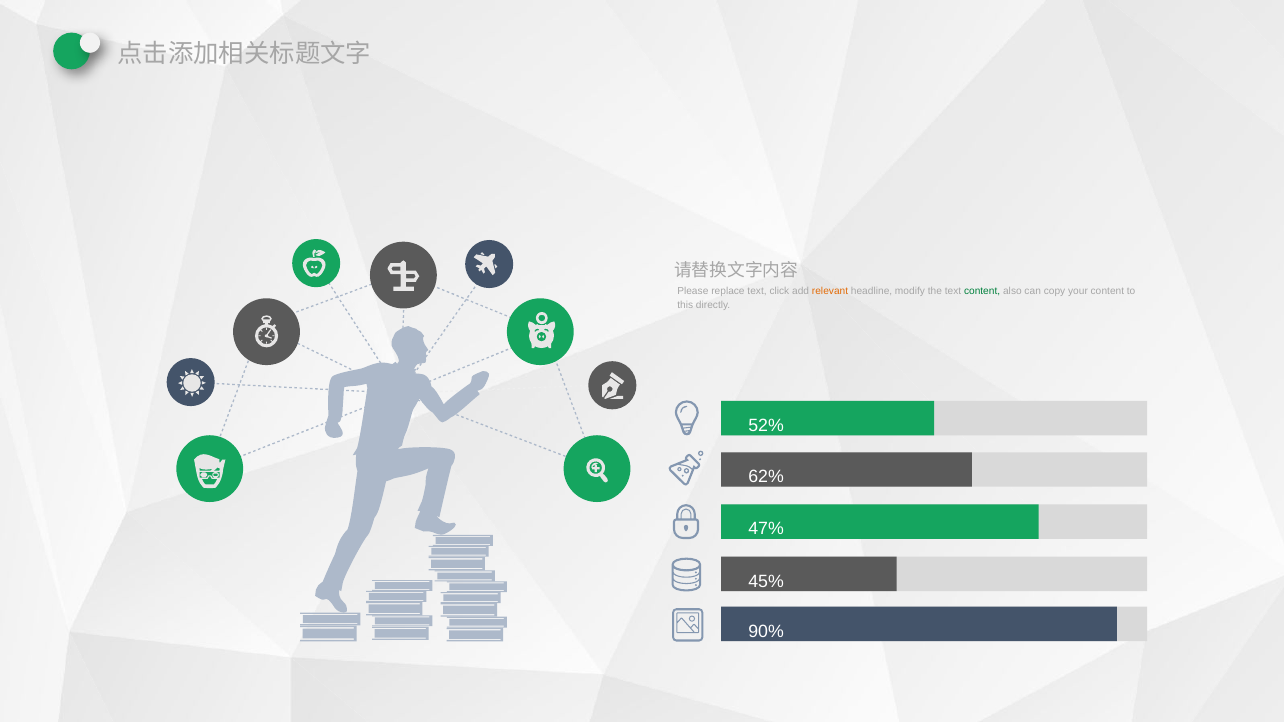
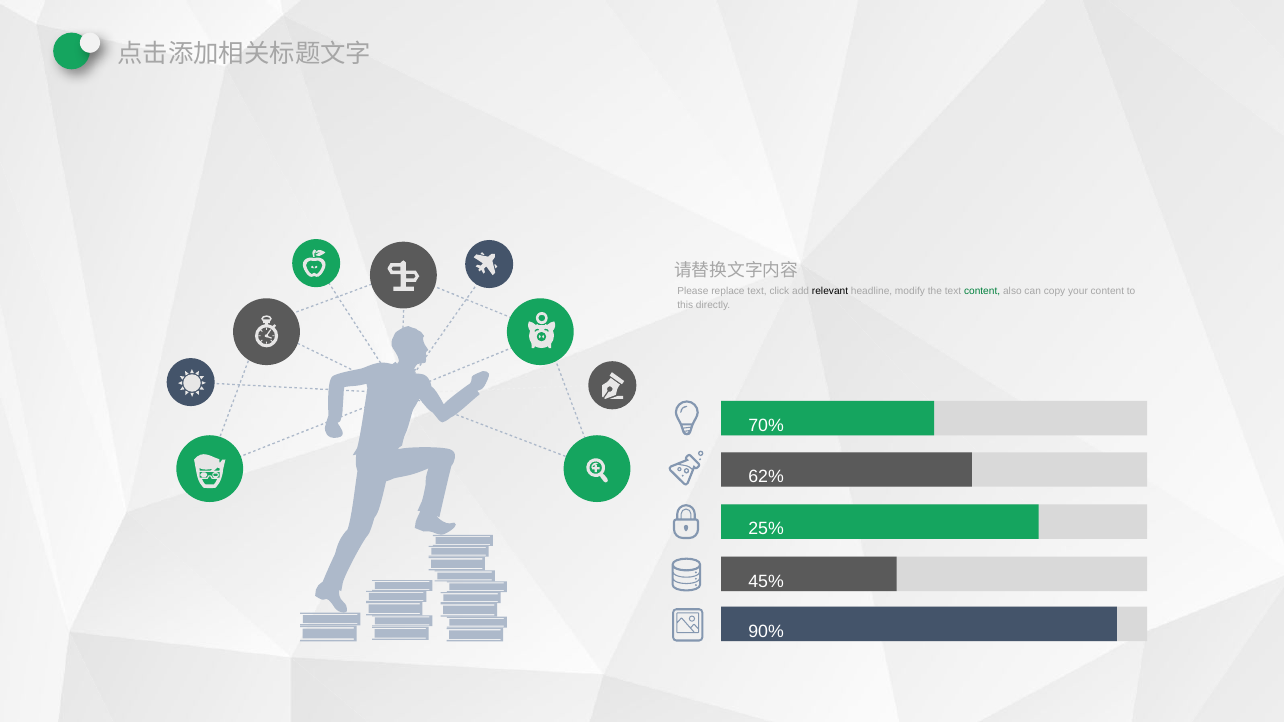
relevant colour: orange -> black
52%: 52% -> 70%
47%: 47% -> 25%
